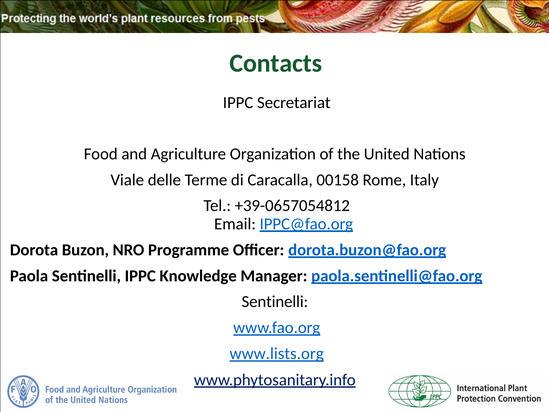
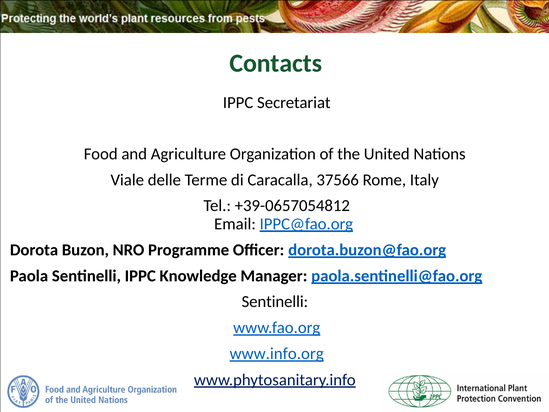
00158: 00158 -> 37566
www.lists.org: www.lists.org -> www.info.org
